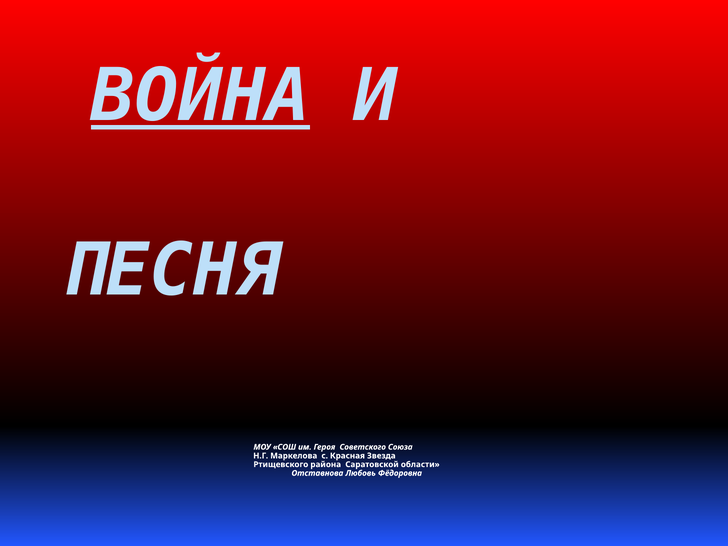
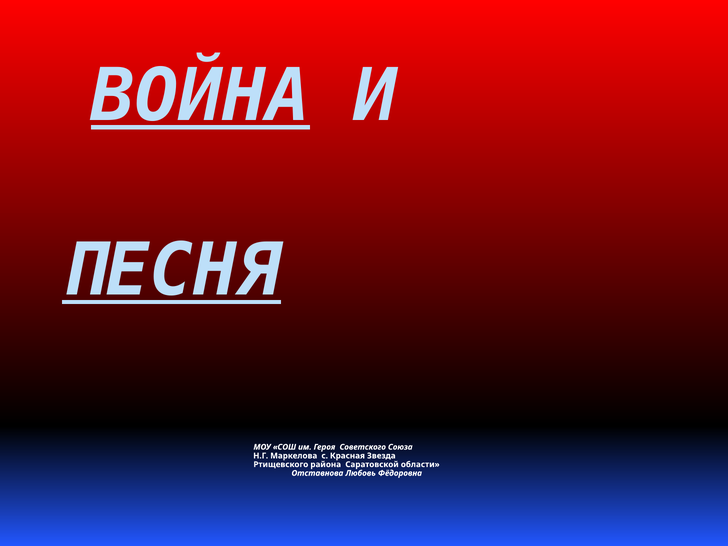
ПЕСНЯ underline: none -> present
